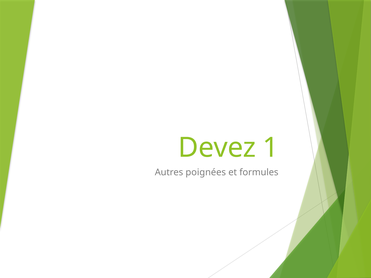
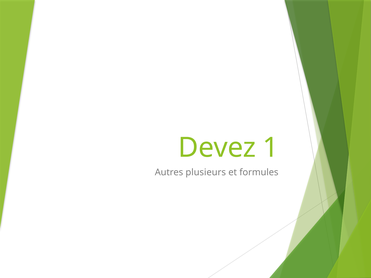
poignées: poignées -> plusieurs
